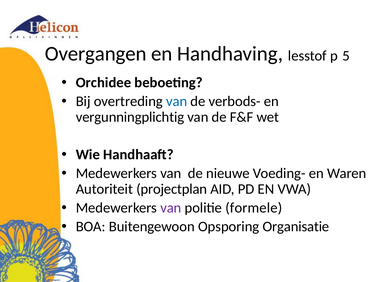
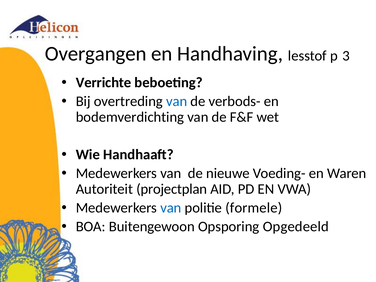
5: 5 -> 3
Orchidee: Orchidee -> Verrichte
vergunningplichtig: vergunningplichtig -> bodemverdichting
van at (171, 208) colour: purple -> blue
Organisatie: Organisatie -> Opgedeeld
